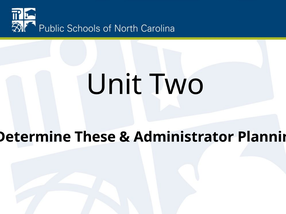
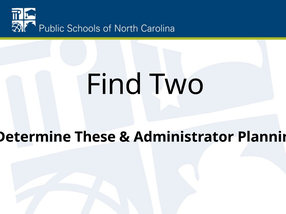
Unit: Unit -> Find
